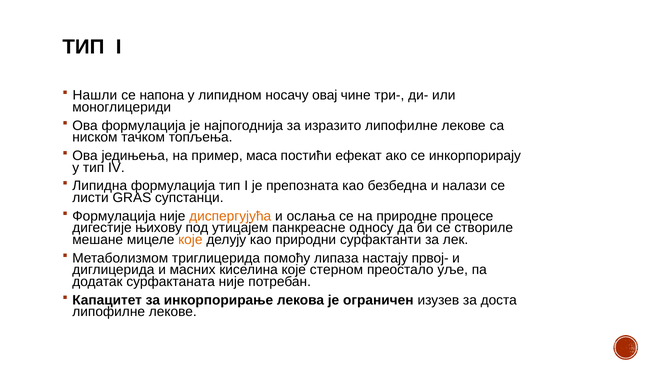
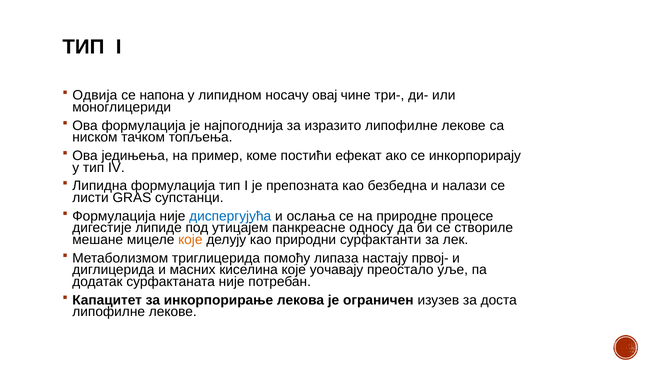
Нашли: Нашли -> Одвија
маса: маса -> коме
диспергујућа colour: orange -> blue
њихову: њихову -> липиде
стерном: стерном -> уочавају
